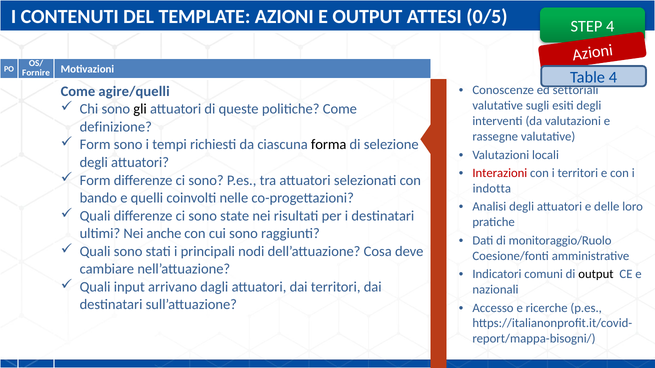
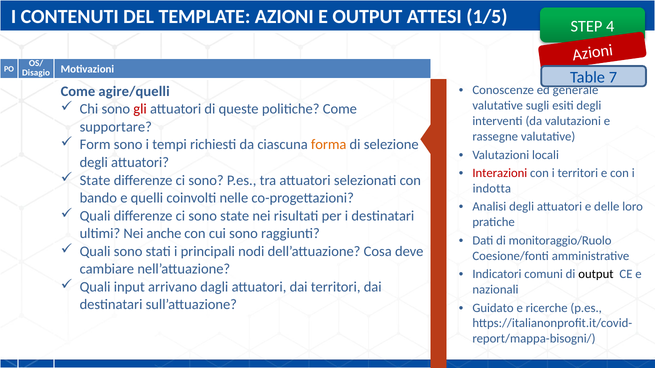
0/5: 0/5 -> 1/5
Fornire: Fornire -> Disagio
Table 4: 4 -> 7
settoriali: settoriali -> generale
gli colour: black -> red
definizione: definizione -> supportare
forma colour: black -> orange
Form at (95, 180): Form -> State
Accesso: Accesso -> Guidato
